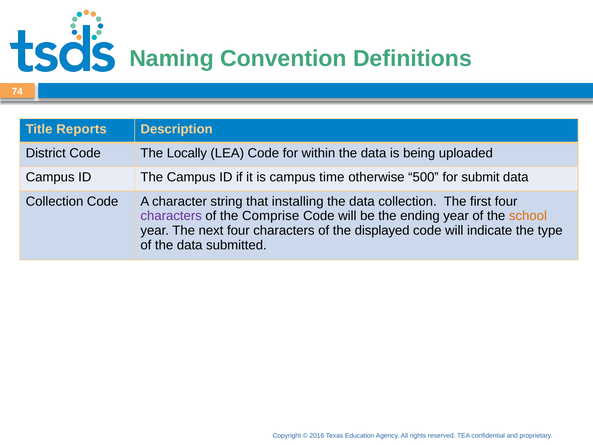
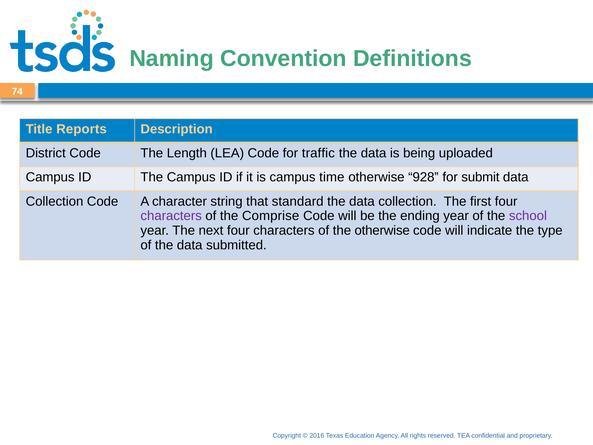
Locally: Locally -> Length
within: within -> traffic
500‟: 500‟ -> 928‟
installing: installing -> standard
school colour: orange -> purple
the displayed: displayed -> otherwise
